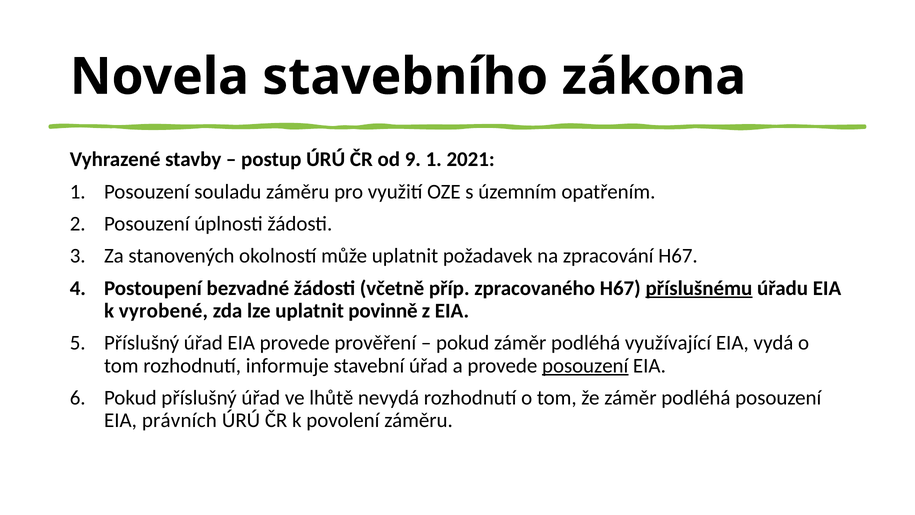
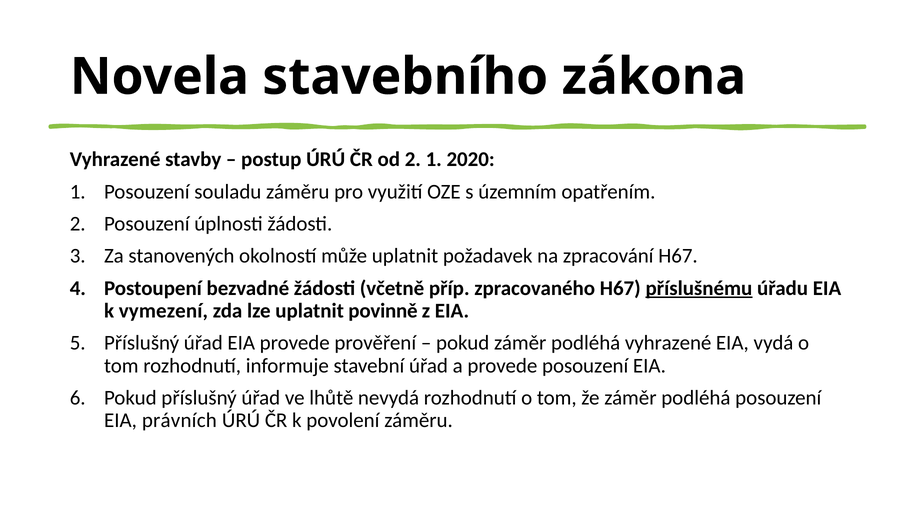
od 9: 9 -> 2
2021: 2021 -> 2020
vyrobené: vyrobené -> vymezení
podléhá využívající: využívající -> vyhrazené
posouzení at (585, 365) underline: present -> none
